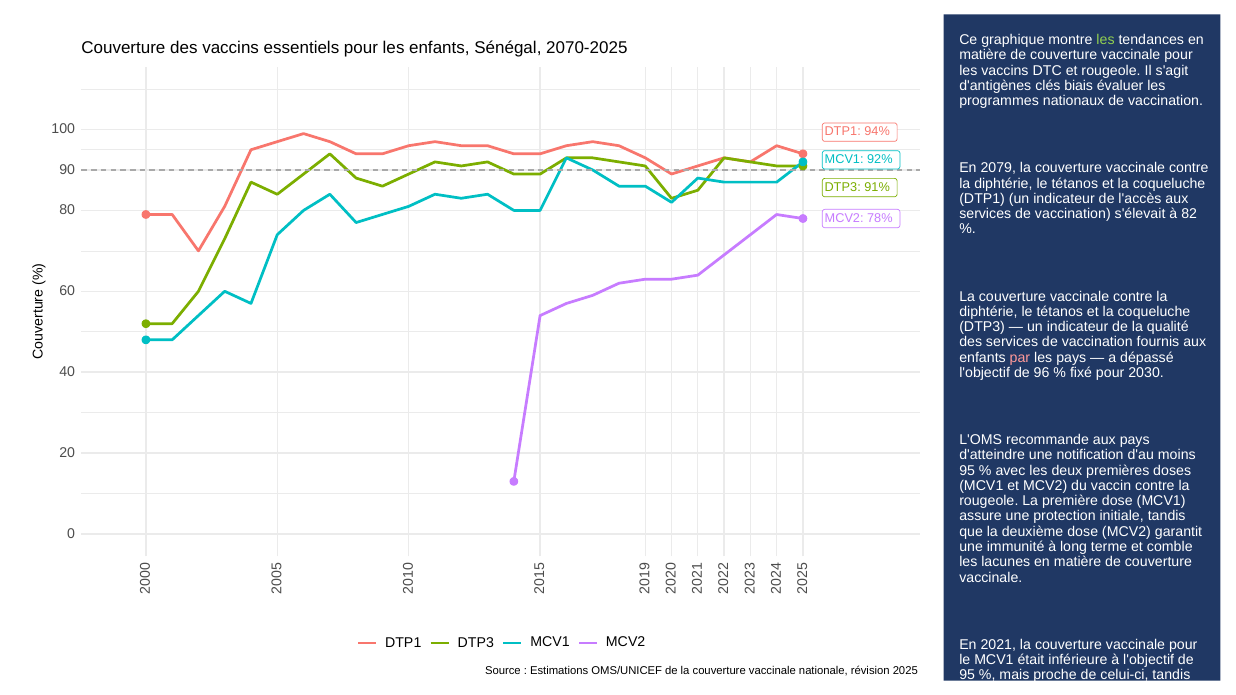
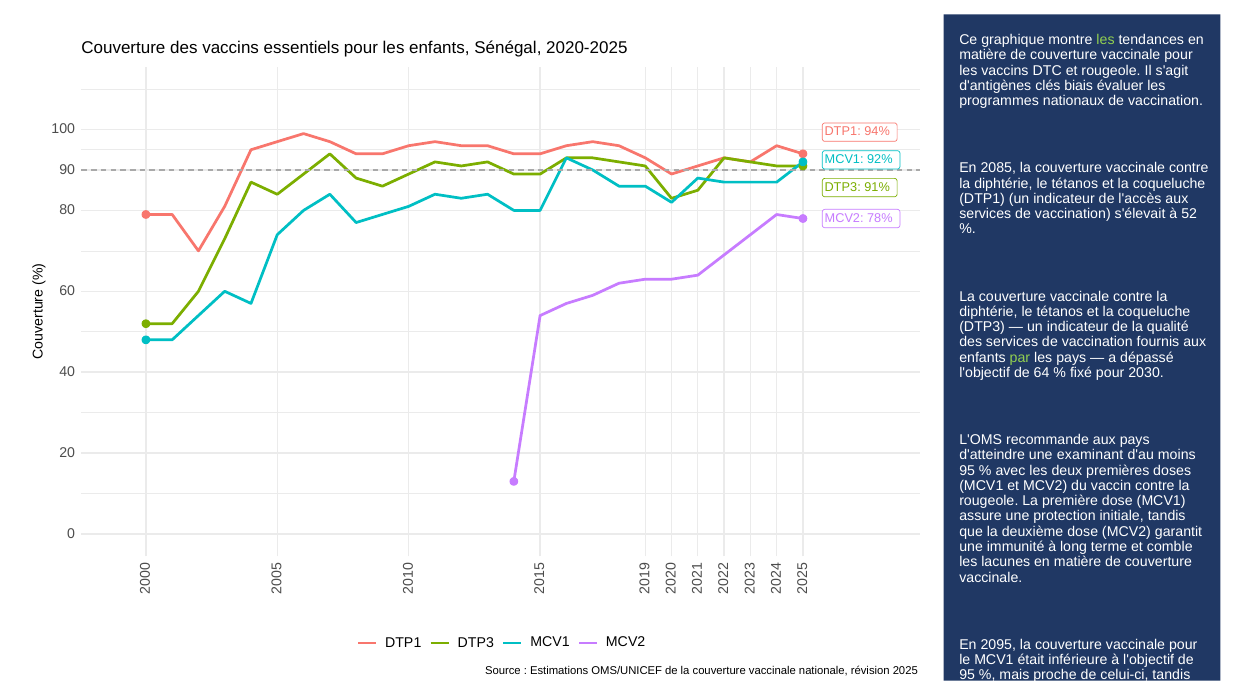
2070-2025: 2070-2025 -> 2020-2025
2079: 2079 -> 2085
82: 82 -> 52
par colour: pink -> light green
96: 96 -> 64
notification: notification -> examinant
2021: 2021 -> 2095
